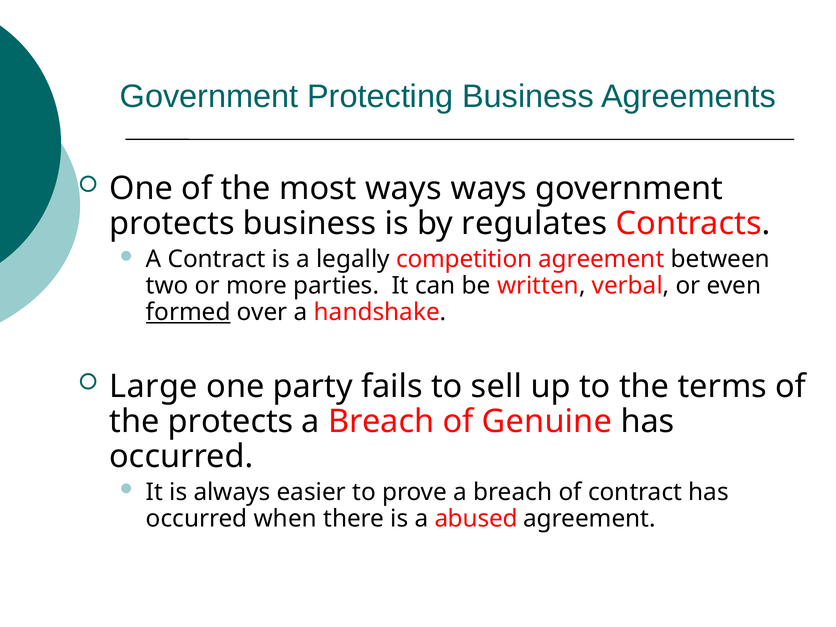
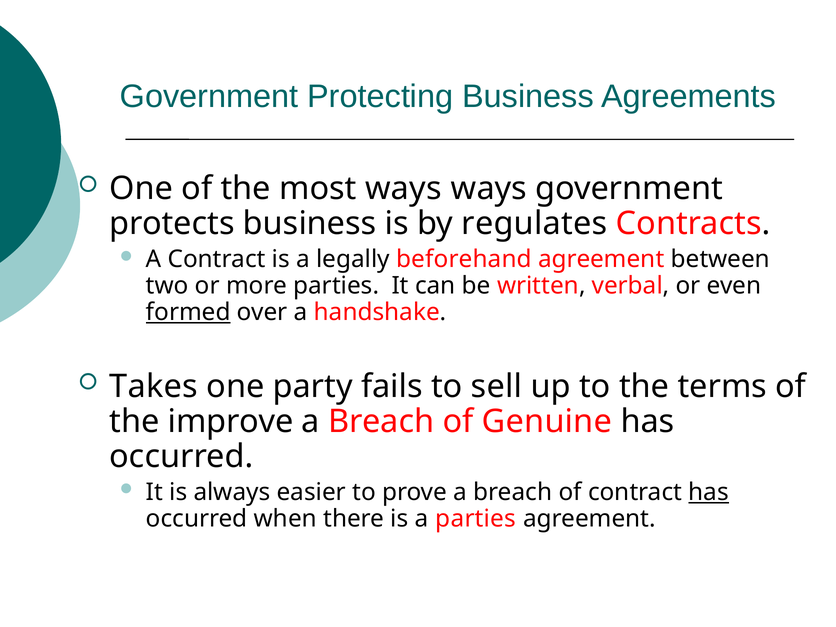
competition: competition -> beforehand
Large: Large -> Takes
the protects: protects -> improve
has at (709, 492) underline: none -> present
a abused: abused -> parties
